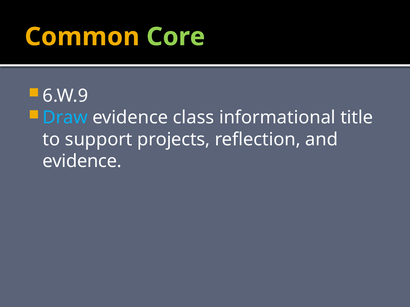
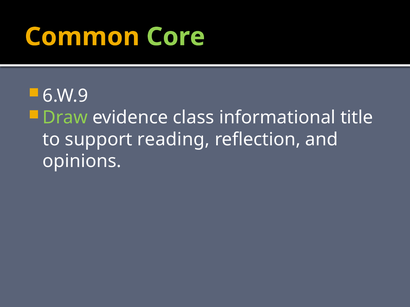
Draw colour: light blue -> light green
projects: projects -> reading
evidence at (82, 162): evidence -> opinions
